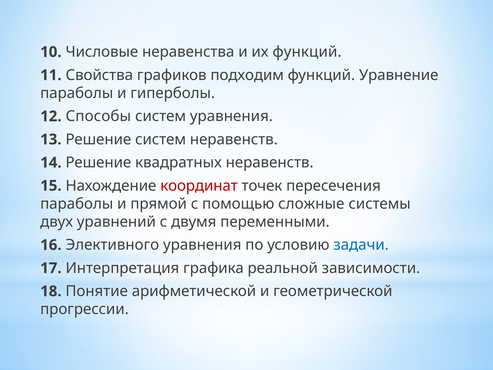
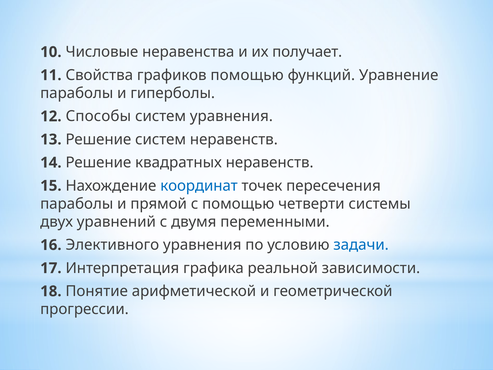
их функций: функций -> получает
графиков подходим: подходим -> помощью
координат colour: red -> blue
сложные: сложные -> четверти
